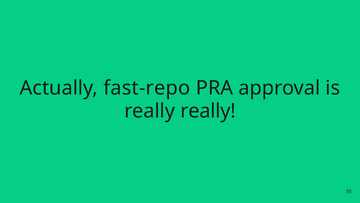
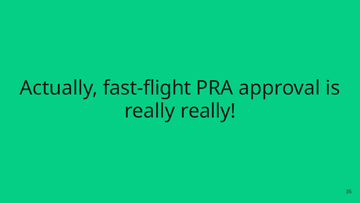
fast-repo: fast-repo -> fast-flight
